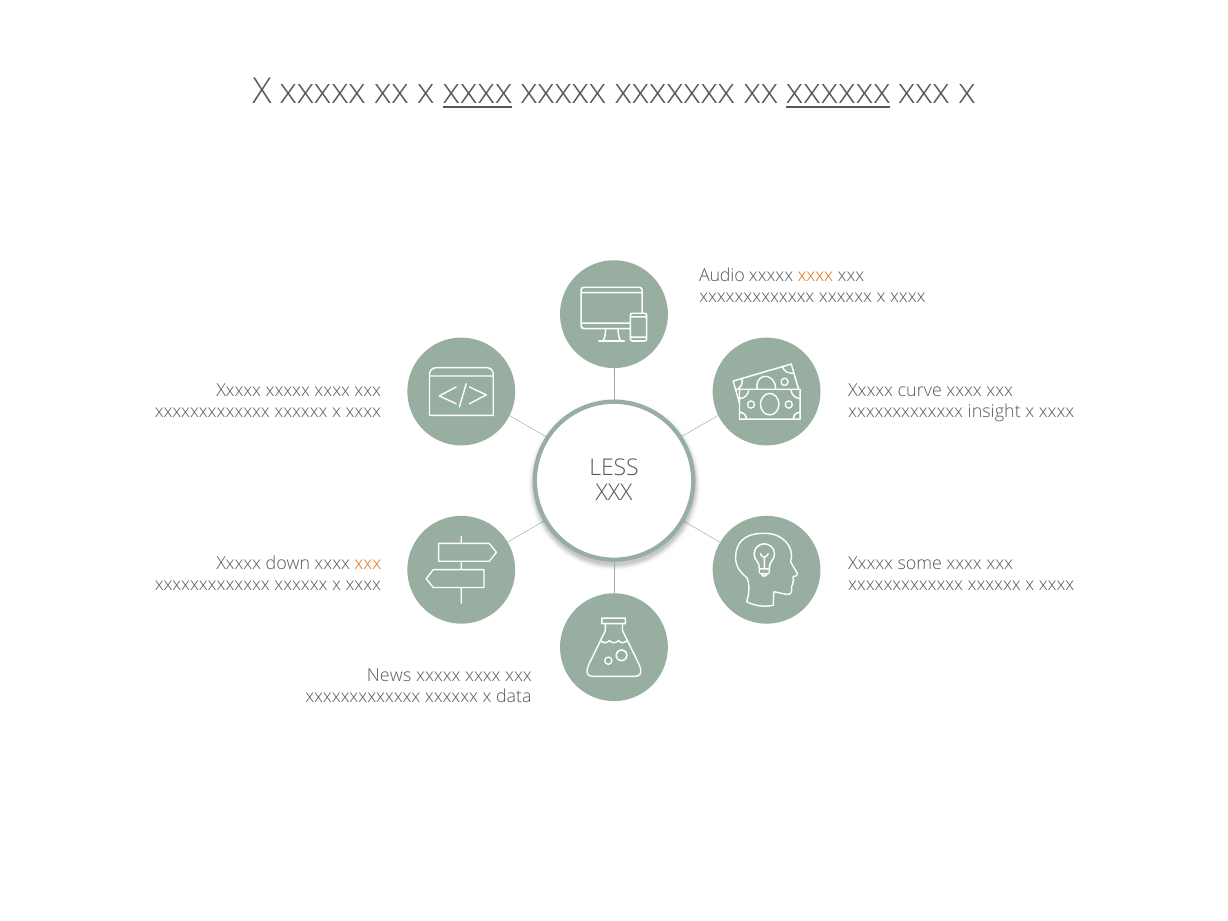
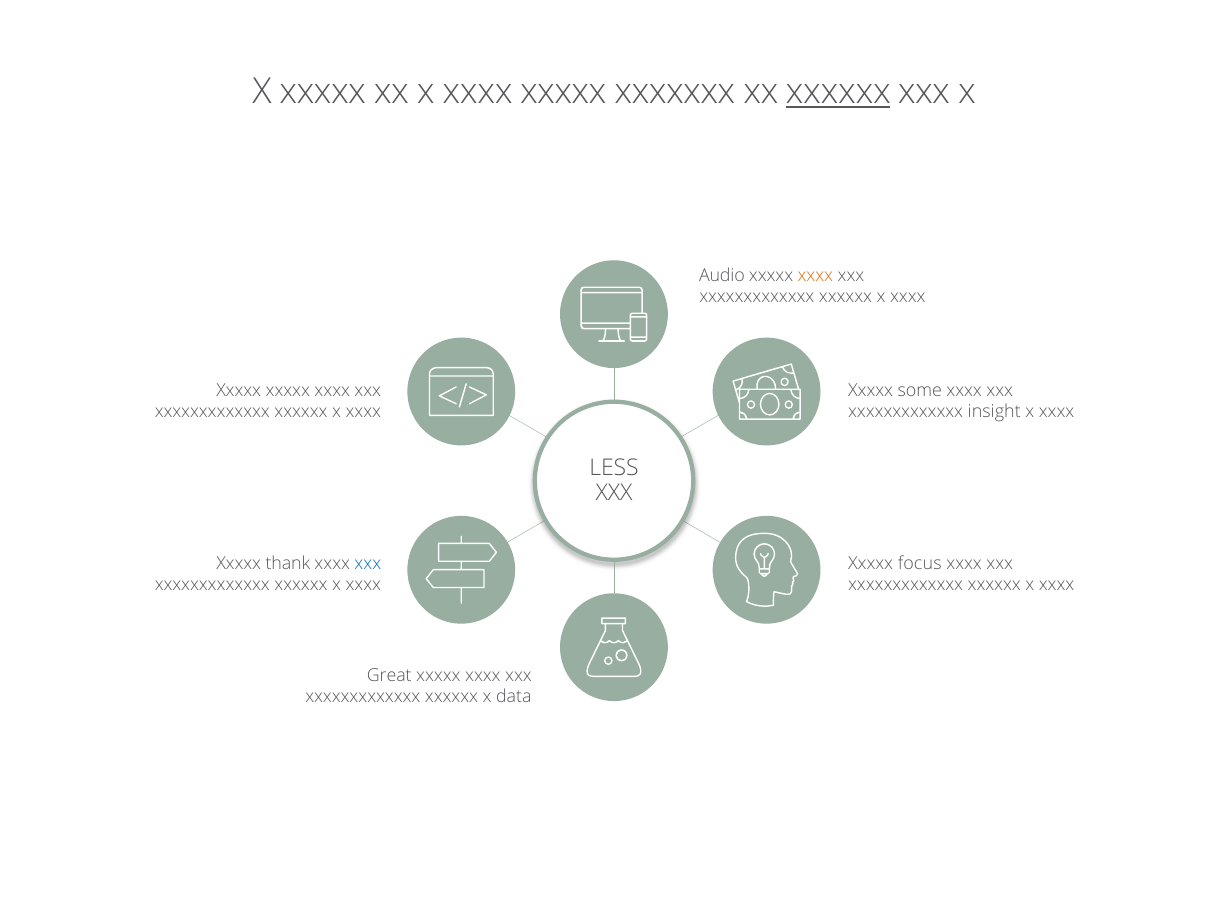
xxxx at (478, 92) underline: present -> none
curve: curve -> some
down: down -> thank
xxx at (368, 563) colour: orange -> blue
some: some -> focus
News: News -> Great
